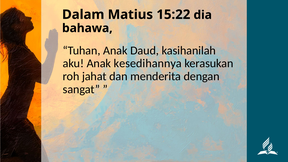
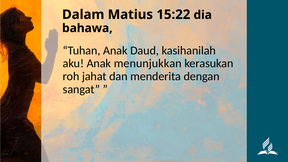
kesedihannya: kesedihannya -> menunjukkan
